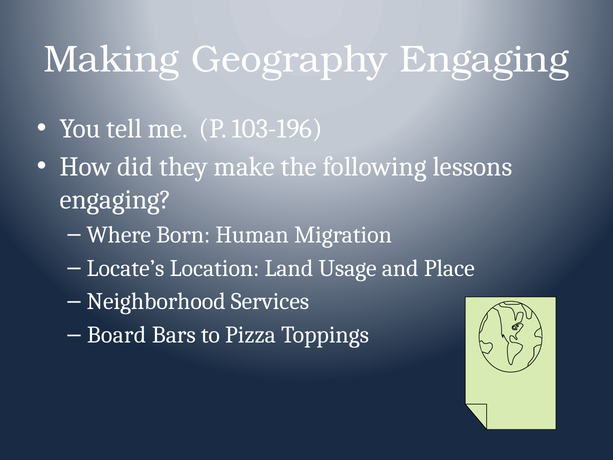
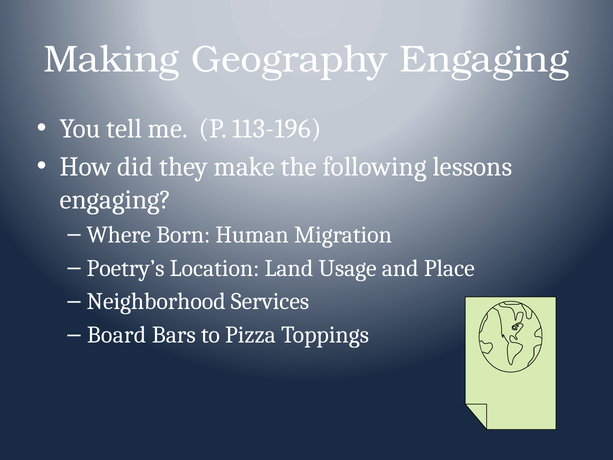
103-196: 103-196 -> 113-196
Locate’s: Locate’s -> Poetry’s
